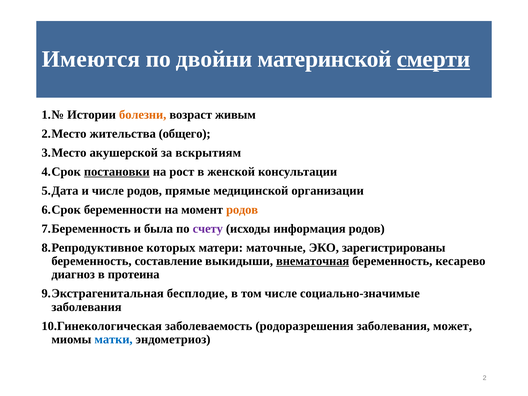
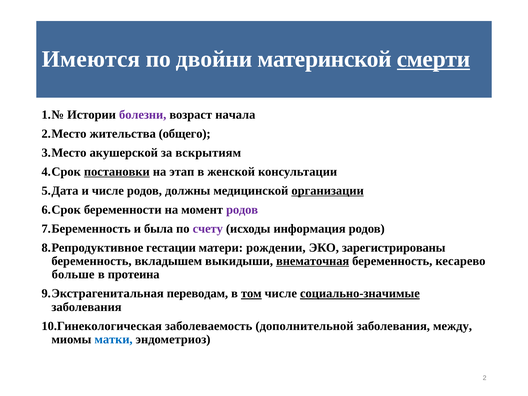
болезни colour: orange -> purple
живым: живым -> начала
рост: рост -> этап
прямые: прямые -> должны
организации underline: none -> present
родов at (242, 210) colour: orange -> purple
которых: которых -> гестации
маточные: маточные -> рождении
составление: составление -> вкладышем
диагноз: диагноз -> больше
бесплодие: бесплодие -> переводам
том underline: none -> present
социально-значимые underline: none -> present
родоразрешения: родоразрешения -> дополнительной
может: может -> между
